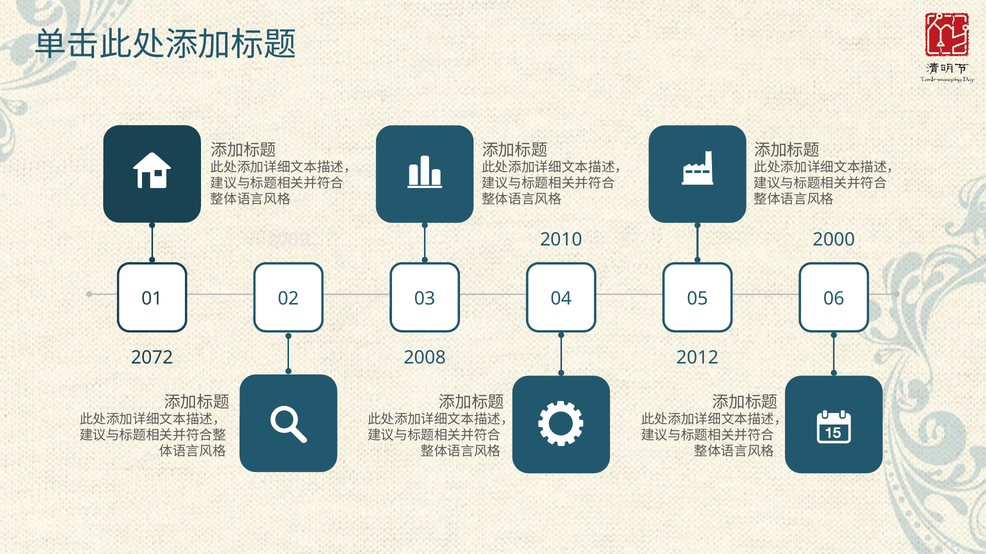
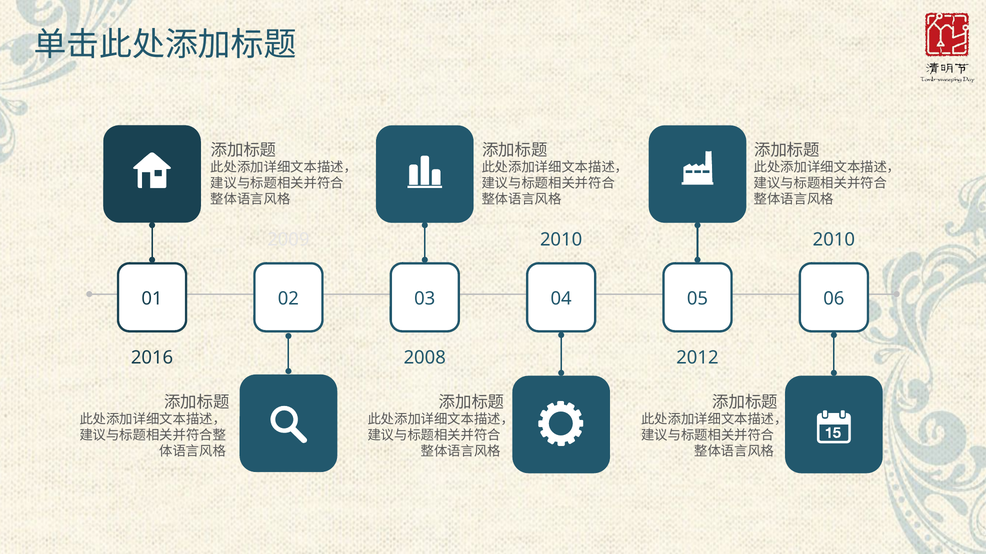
2000 at (834, 240): 2000 -> 2010
2072: 2072 -> 2016
